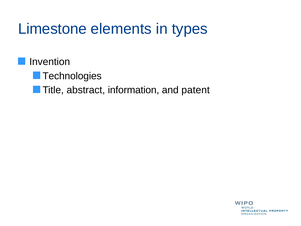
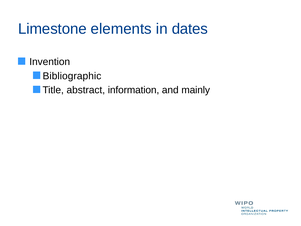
types: types -> dates
Technologies: Technologies -> Bibliographic
patent: patent -> mainly
